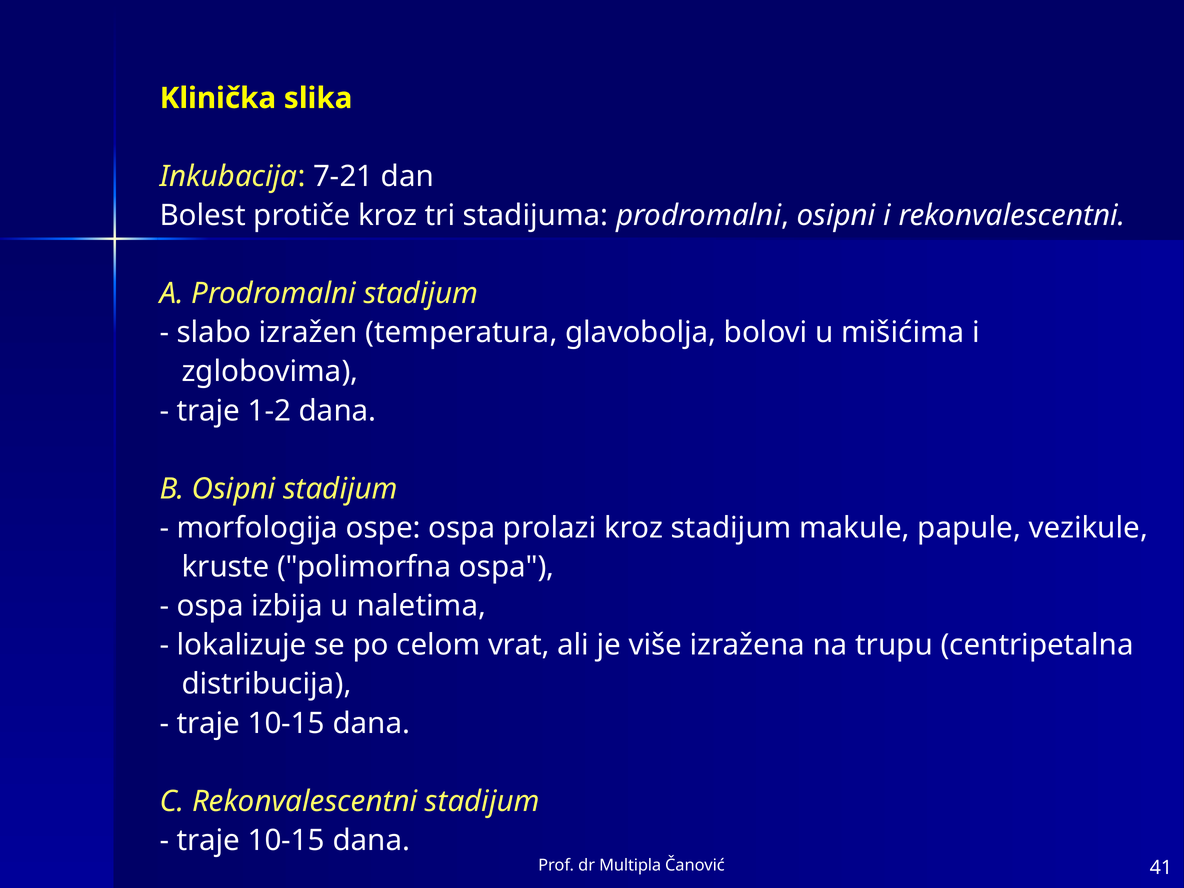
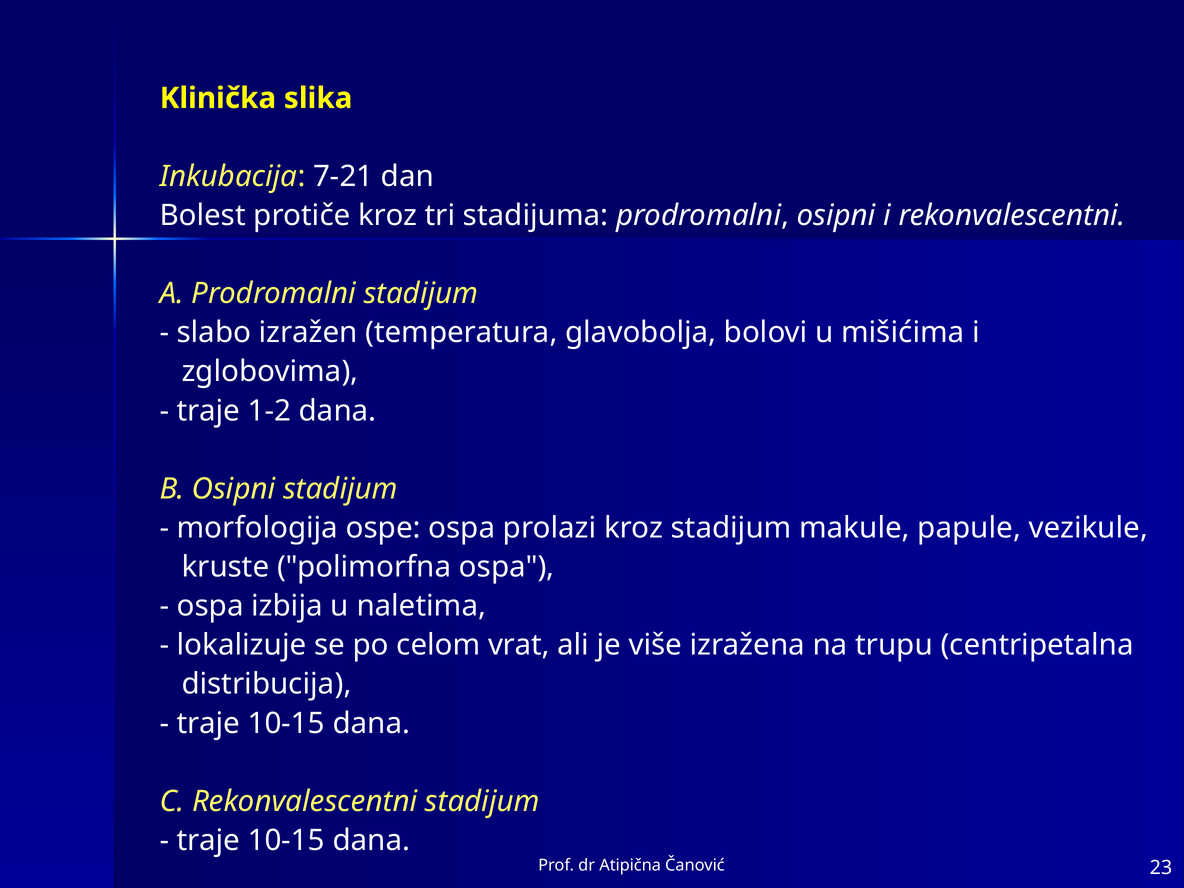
Multipla: Multipla -> Atipična
41: 41 -> 23
